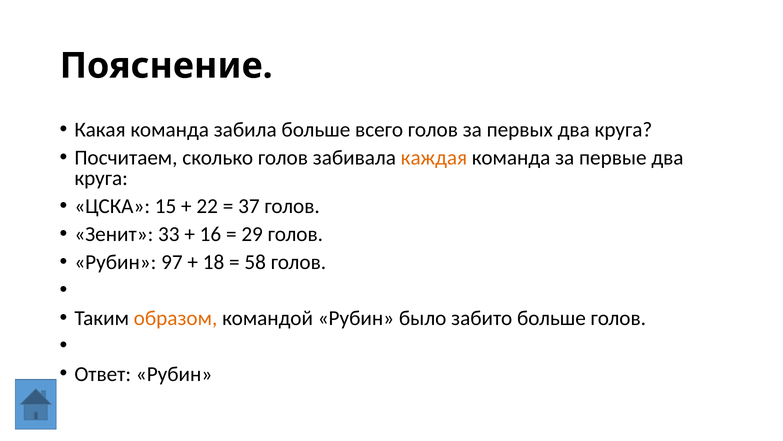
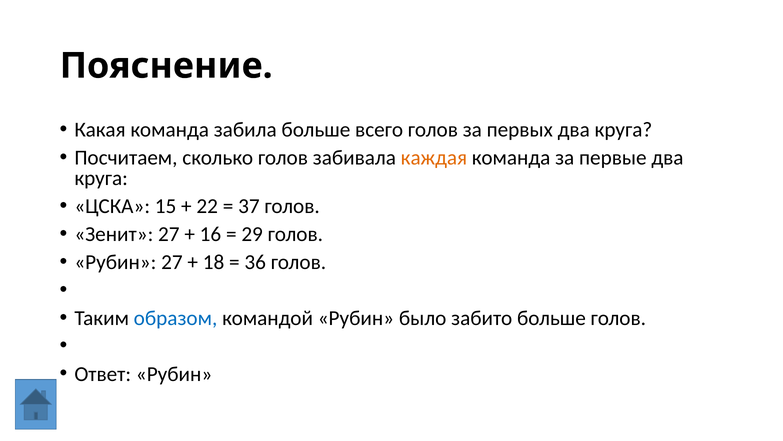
Зенит 33: 33 -> 27
Рубин 97: 97 -> 27
58: 58 -> 36
образом colour: orange -> blue
